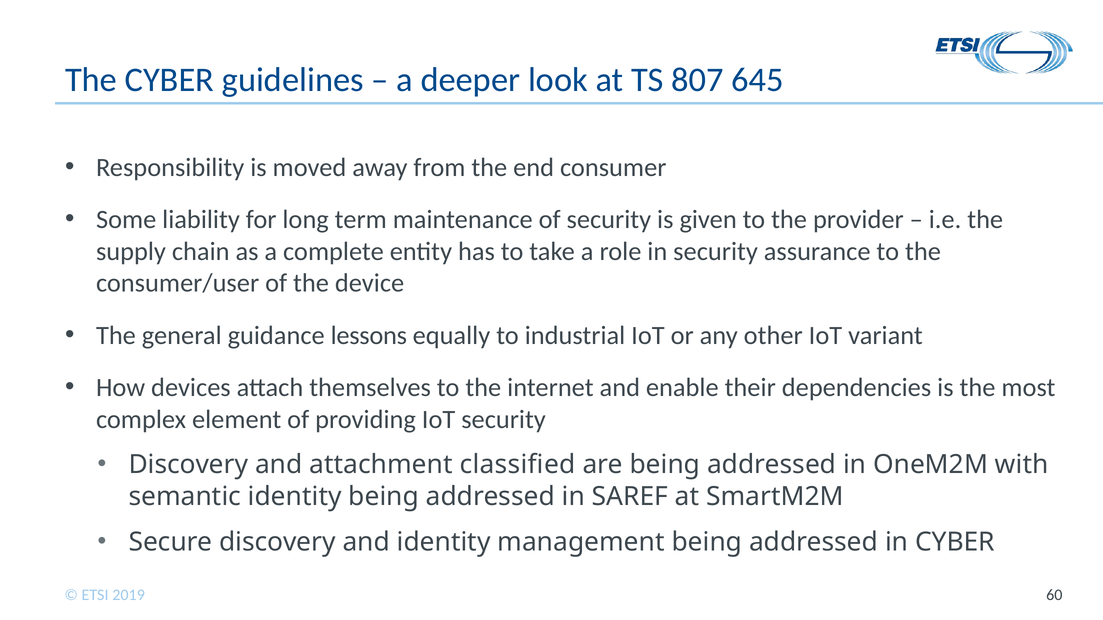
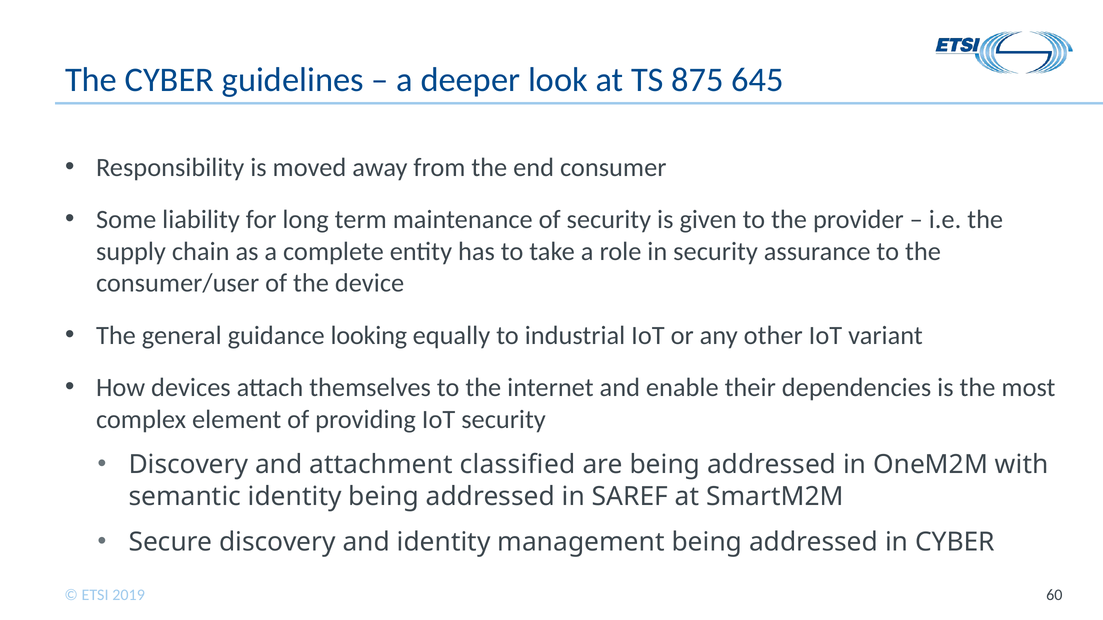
807: 807 -> 875
lessons: lessons -> looking
